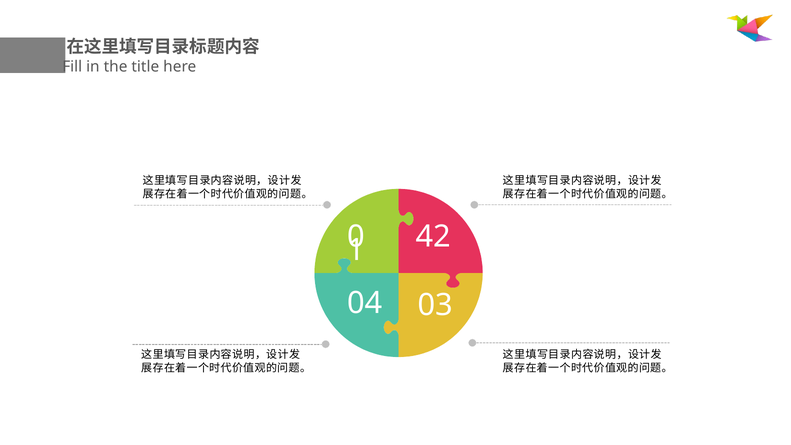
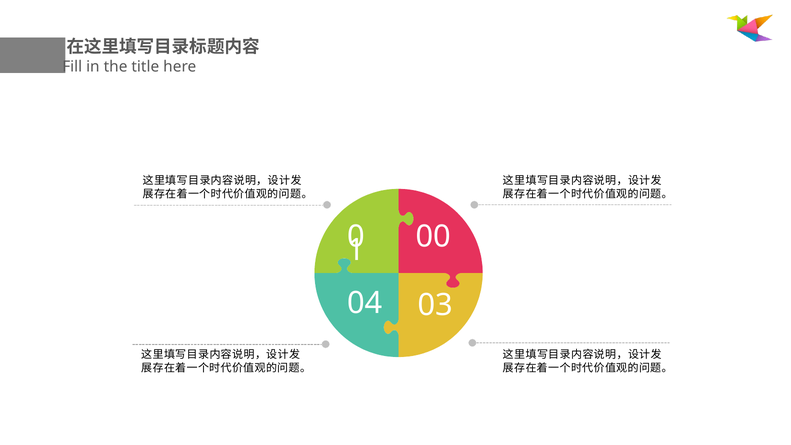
42: 42 -> 00
